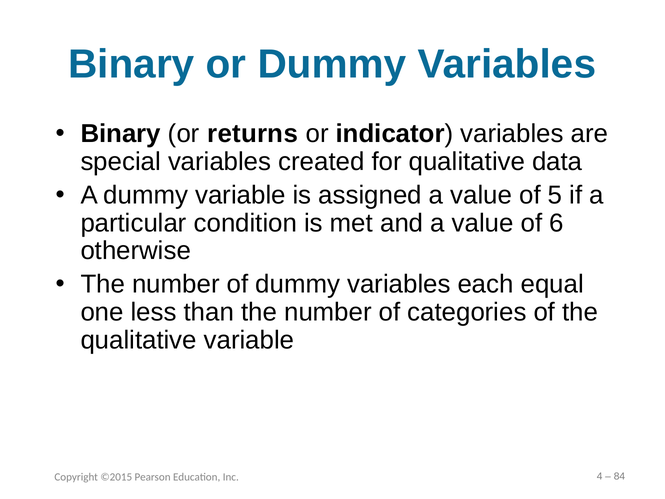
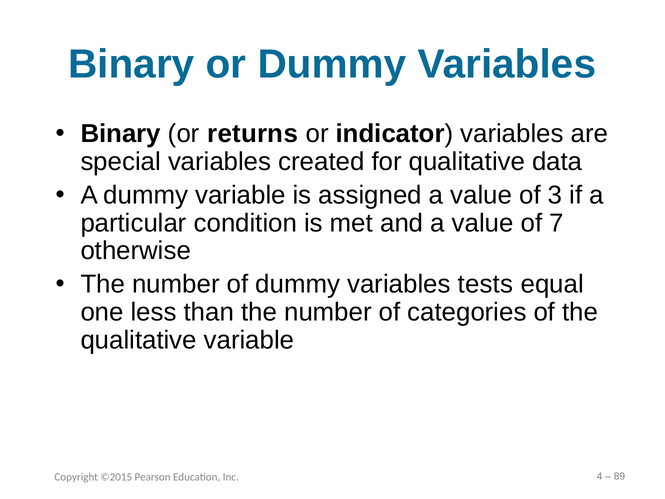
5: 5 -> 3
6: 6 -> 7
each: each -> tests
84: 84 -> 89
